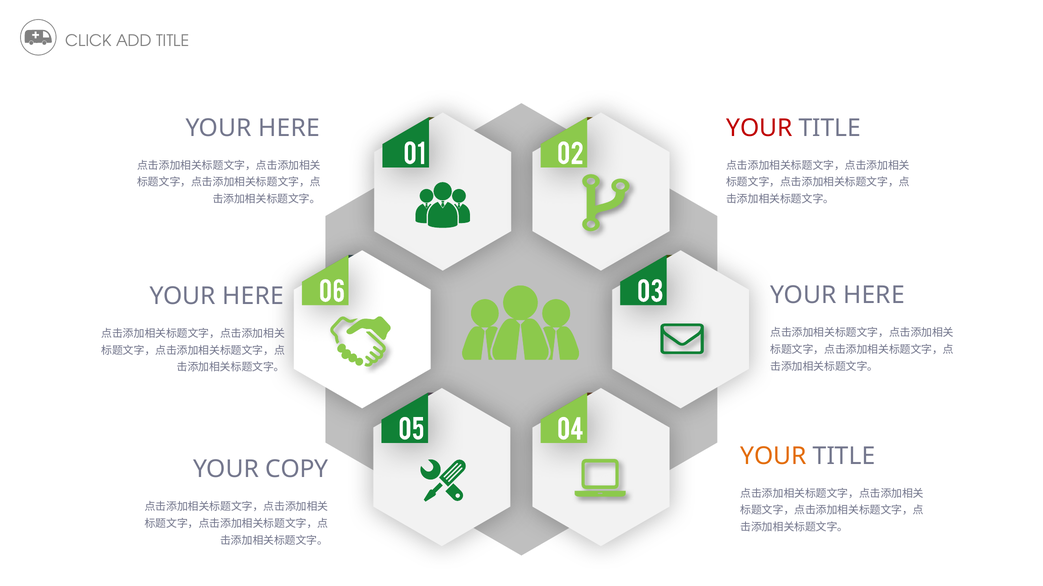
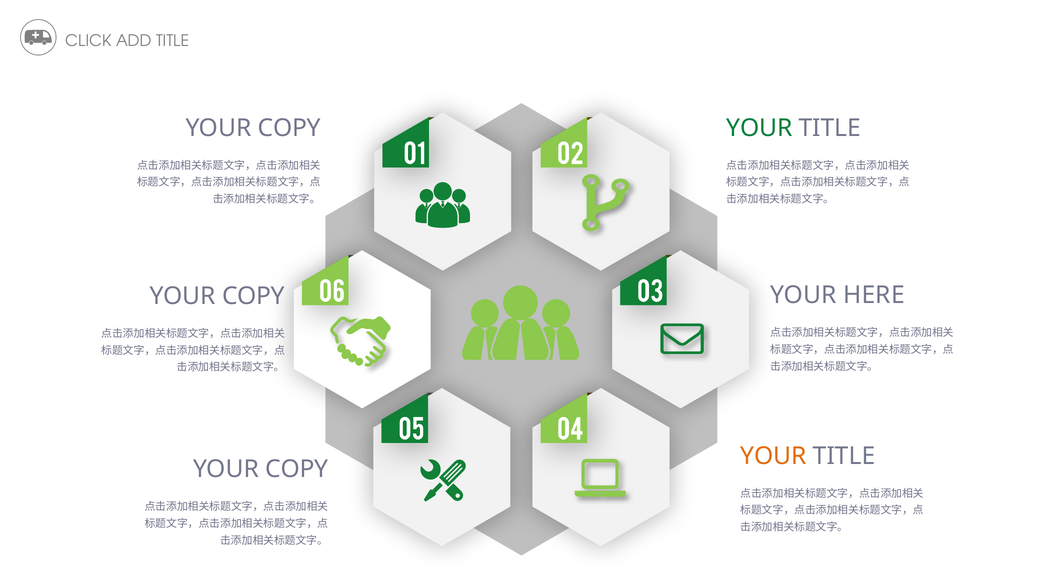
HERE at (289, 128): HERE -> COPY
YOUR at (759, 128) colour: red -> green
HERE at (253, 297): HERE -> COPY
